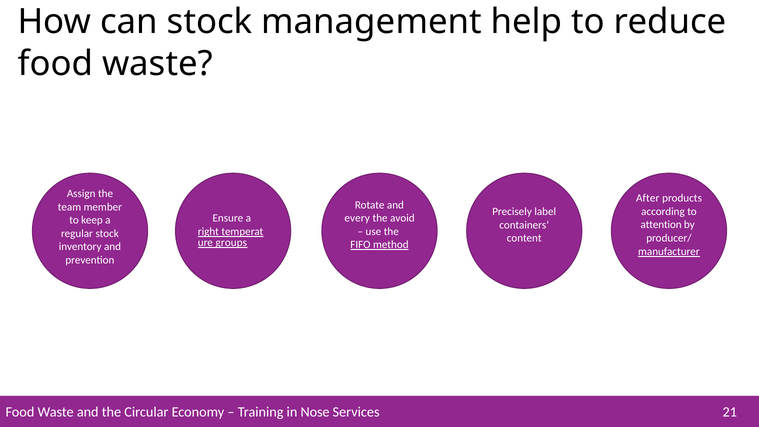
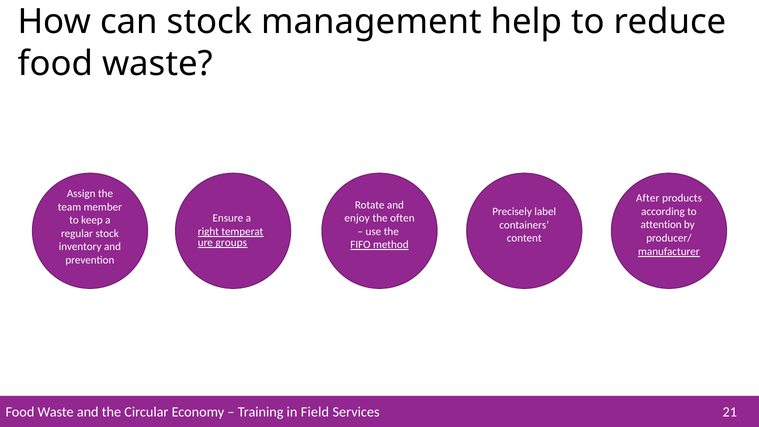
every: every -> enjoy
avoid: avoid -> often
Nose: Nose -> Field
